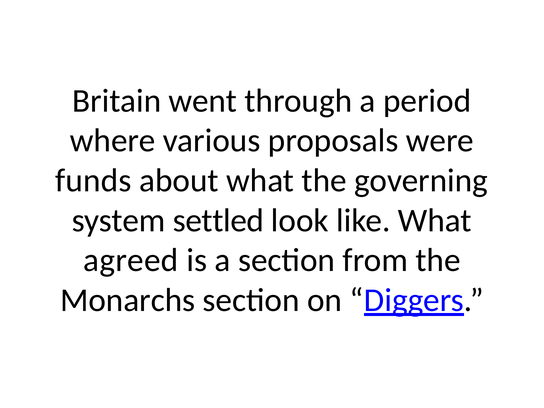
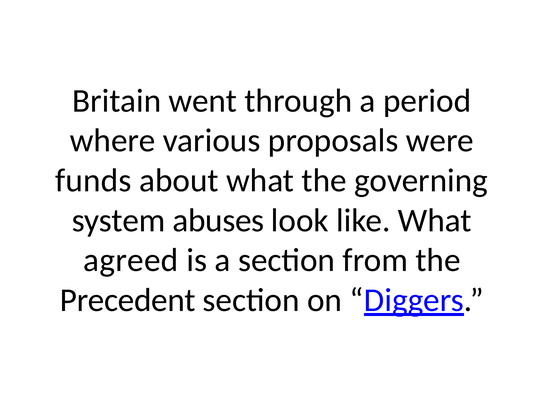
settled: settled -> abuses
Monarchs: Monarchs -> Precedent
